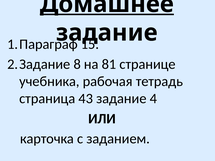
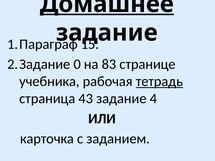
8: 8 -> 0
81: 81 -> 83
тетрадь underline: none -> present
